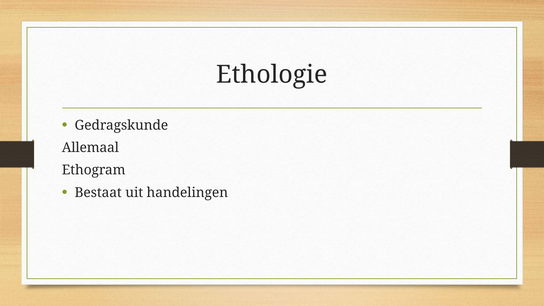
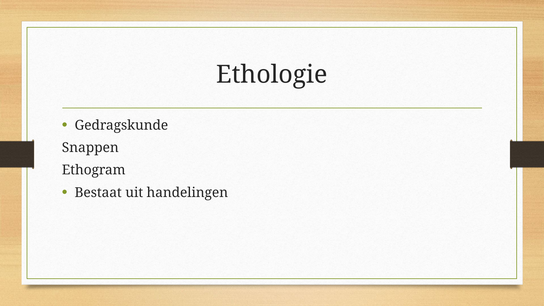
Allemaal: Allemaal -> Snappen
